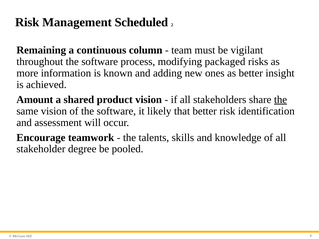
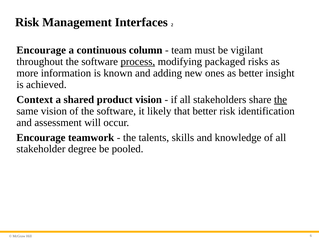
Scheduled: Scheduled -> Interfaces
Remaining at (41, 50): Remaining -> Encourage
process underline: none -> present
Amount: Amount -> Context
